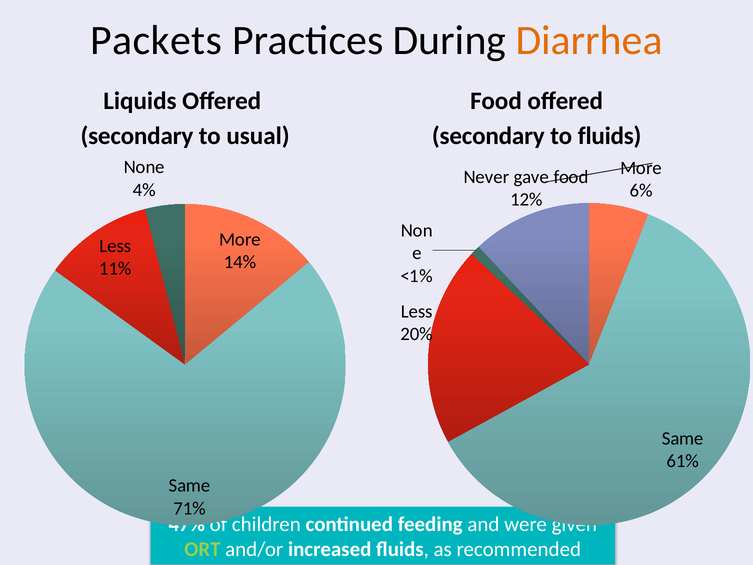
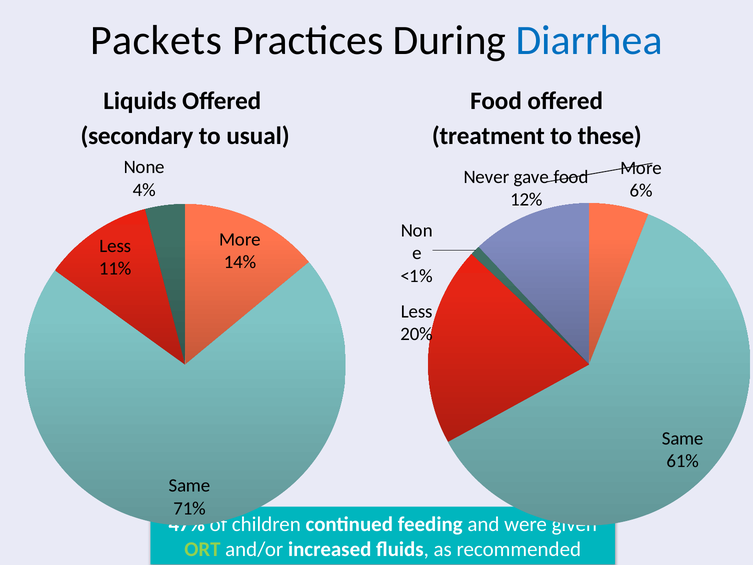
Diarrhea colour: orange -> blue
secondary at (488, 136): secondary -> treatment
to fluids: fluids -> these
